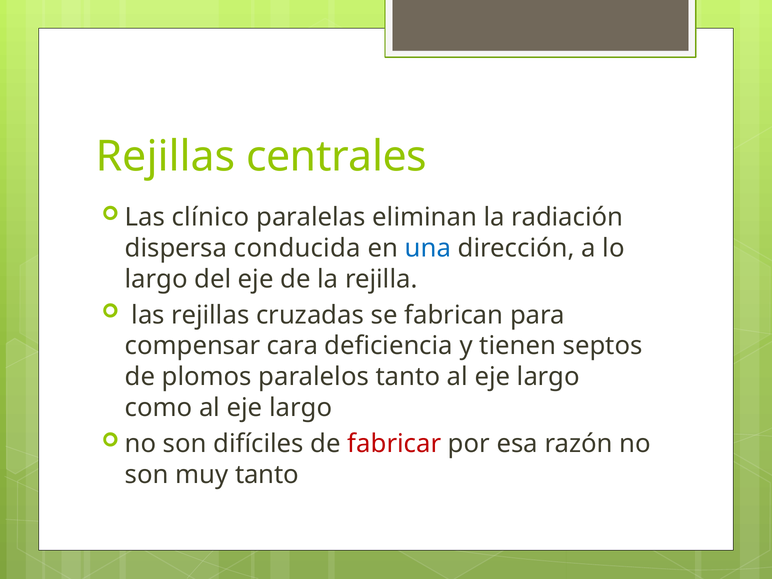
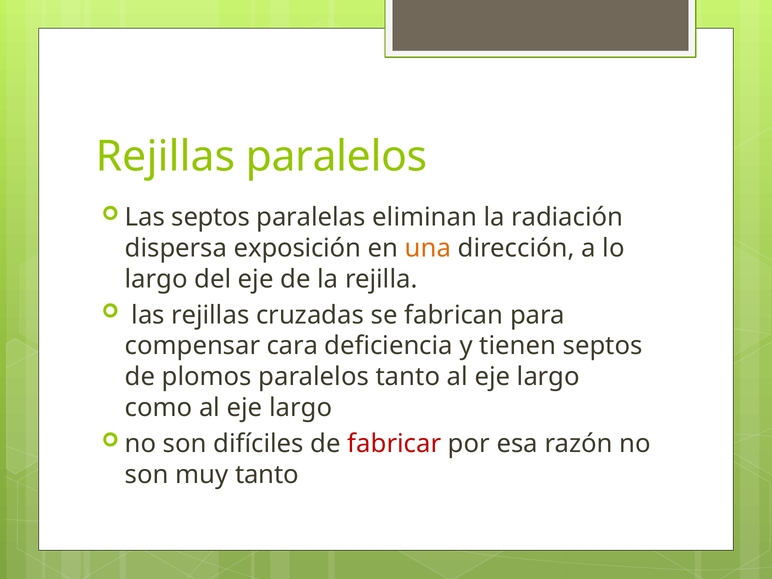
Rejillas centrales: centrales -> paralelos
Las clínico: clínico -> septos
conducida: conducida -> exposición
una colour: blue -> orange
